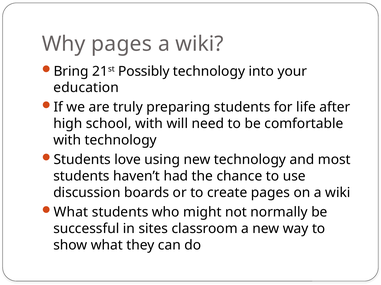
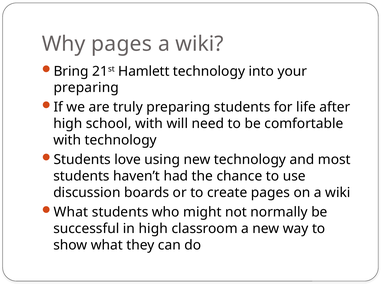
Possibly: Possibly -> Hamlett
education at (86, 88): education -> preparing
in sites: sites -> high
